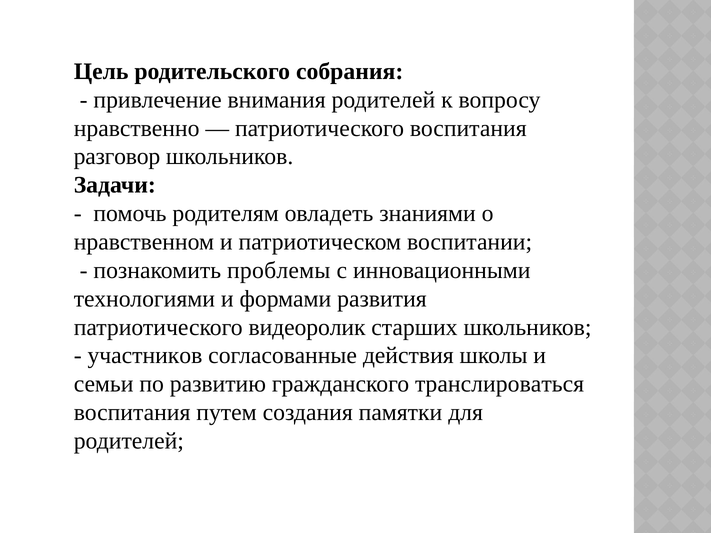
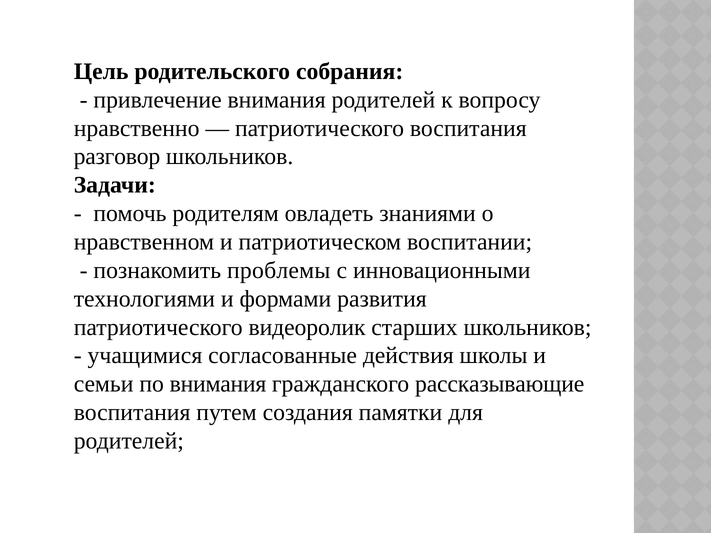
участников: участников -> учащимися
по развитию: развитию -> внимания
транслироваться: транслироваться -> рассказывающие
